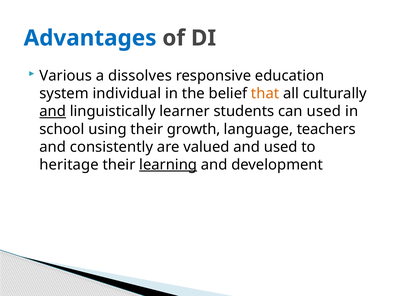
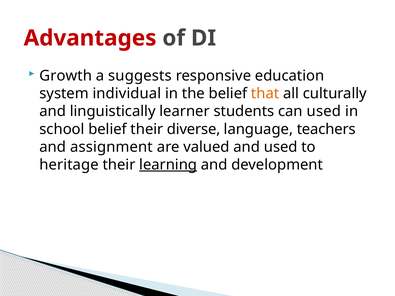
Advantages colour: blue -> red
Various: Various -> Growth
dissolves: dissolves -> suggests
and at (53, 111) underline: present -> none
school using: using -> belief
growth: growth -> diverse
consistently: consistently -> assignment
